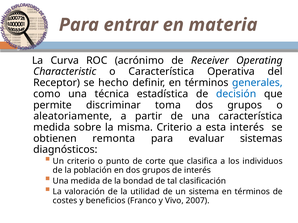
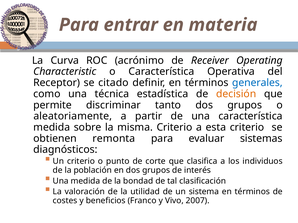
hecho: hecho -> citado
decisión colour: blue -> orange
toma: toma -> tanto
esta interés: interés -> criterio
